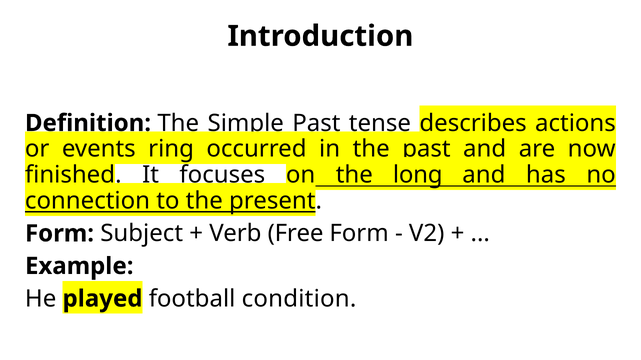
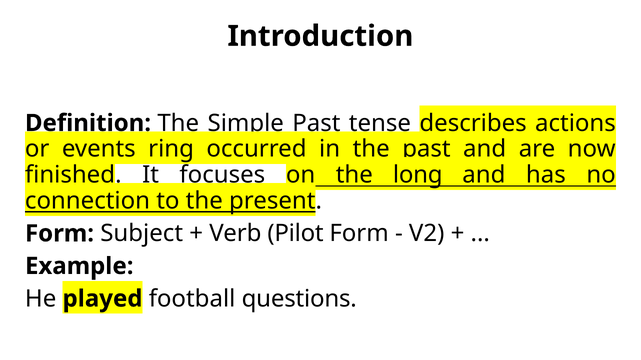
Free: Free -> Pilot
condition: condition -> questions
